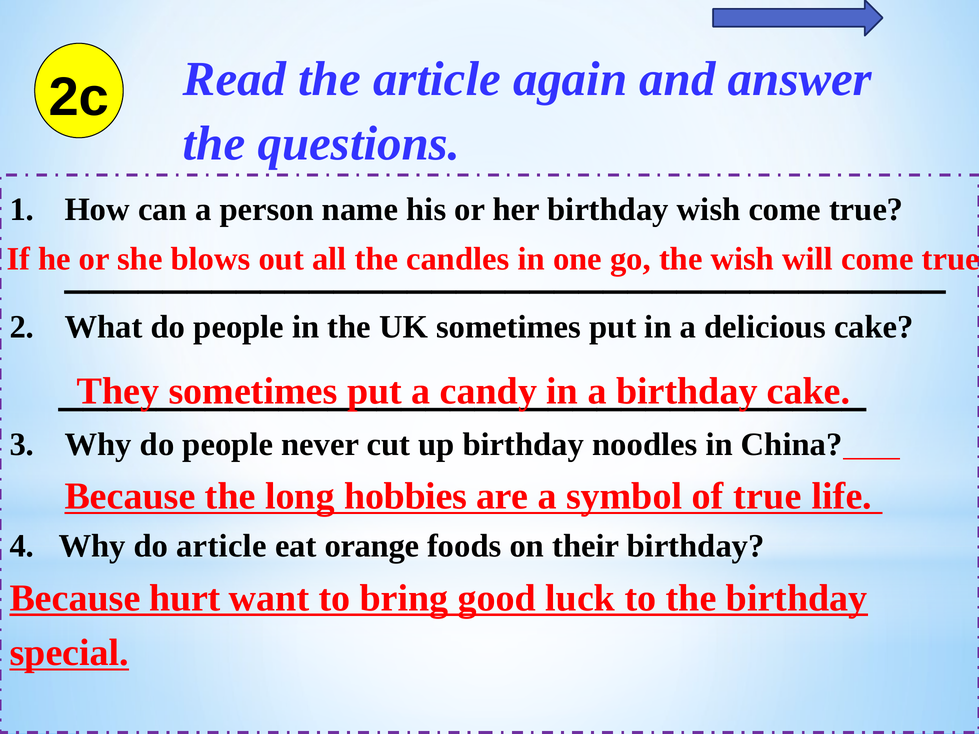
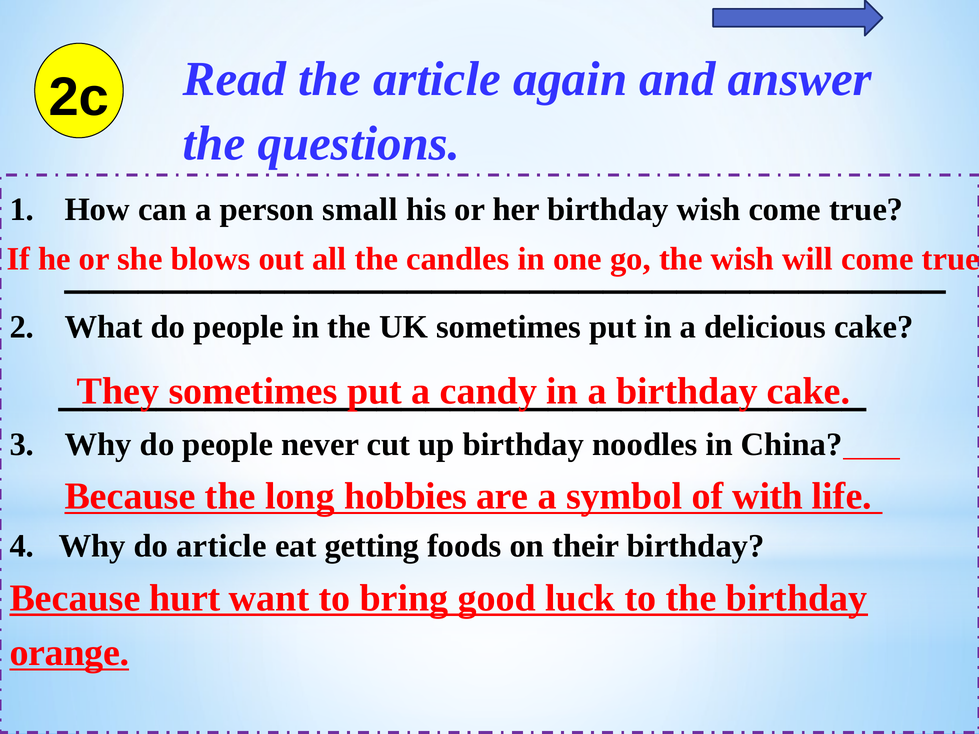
name: name -> small
of true: true -> with
orange: orange -> getting
special: special -> orange
